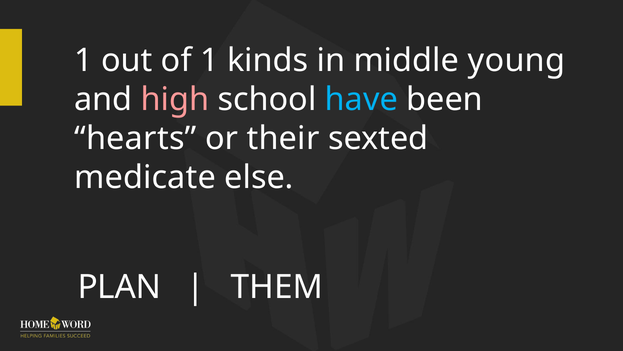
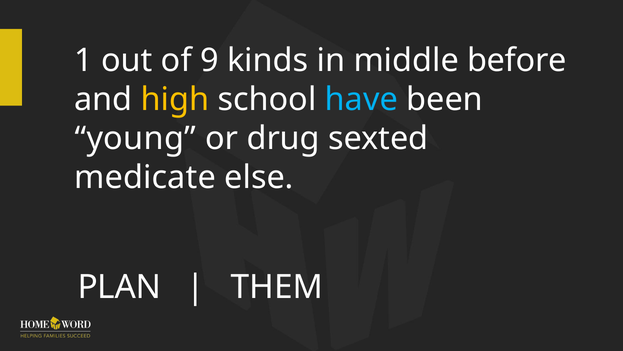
of 1: 1 -> 9
young: young -> before
high colour: pink -> yellow
hearts: hearts -> young
their: their -> drug
